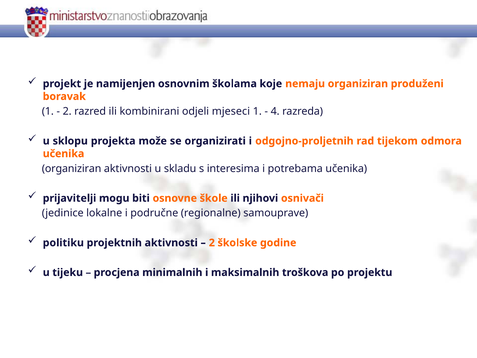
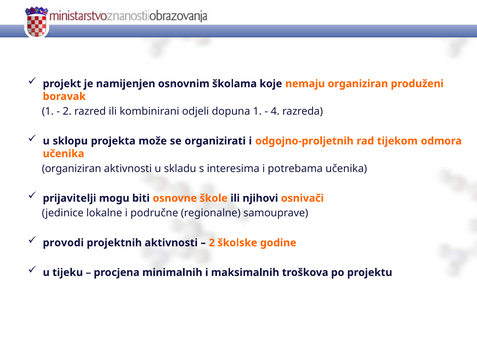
mjeseci: mjeseci -> dopuna
politiku: politiku -> provodi
